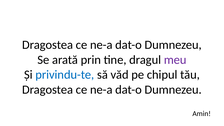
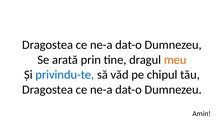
meu colour: purple -> orange
